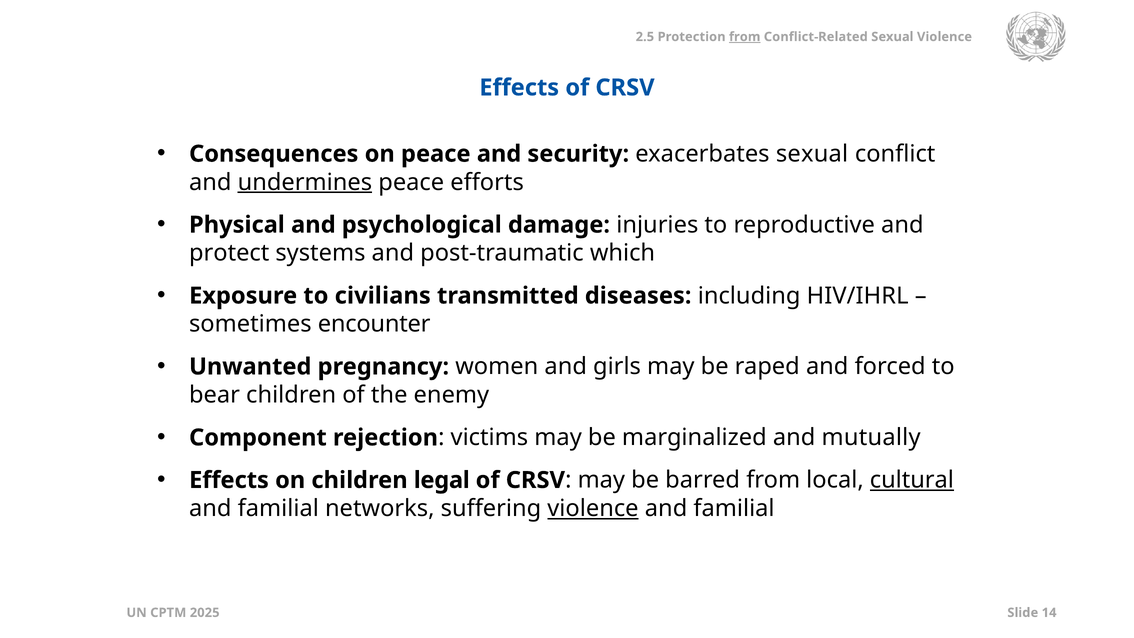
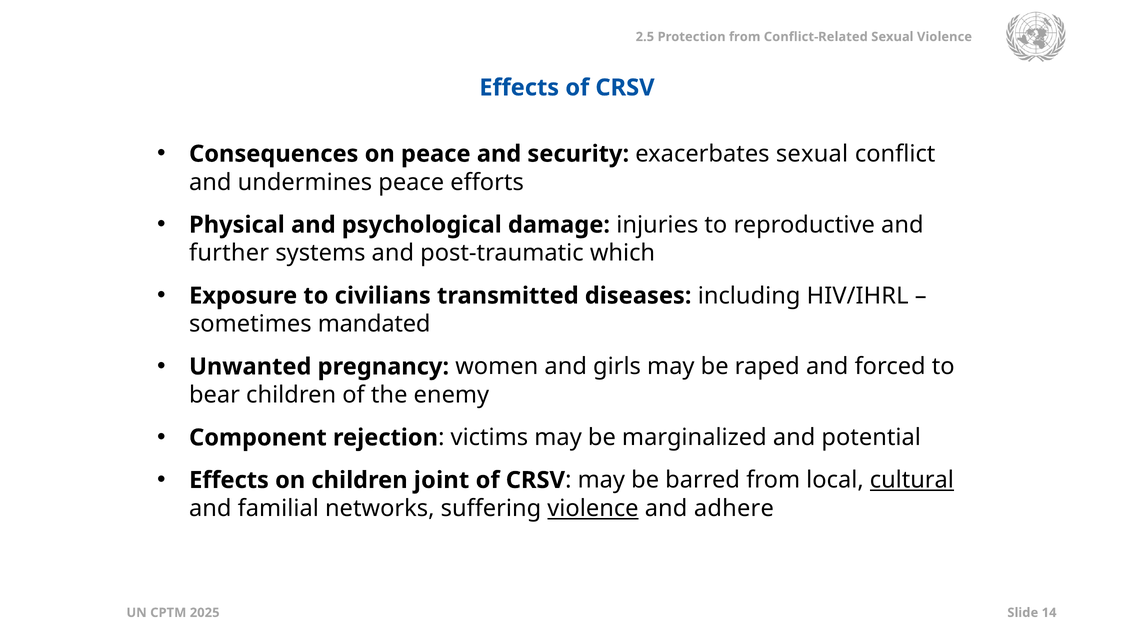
from at (745, 37) underline: present -> none
undermines underline: present -> none
protect: protect -> further
encounter: encounter -> mandated
mutually: mutually -> potential
legal: legal -> joint
familial at (734, 508): familial -> adhere
